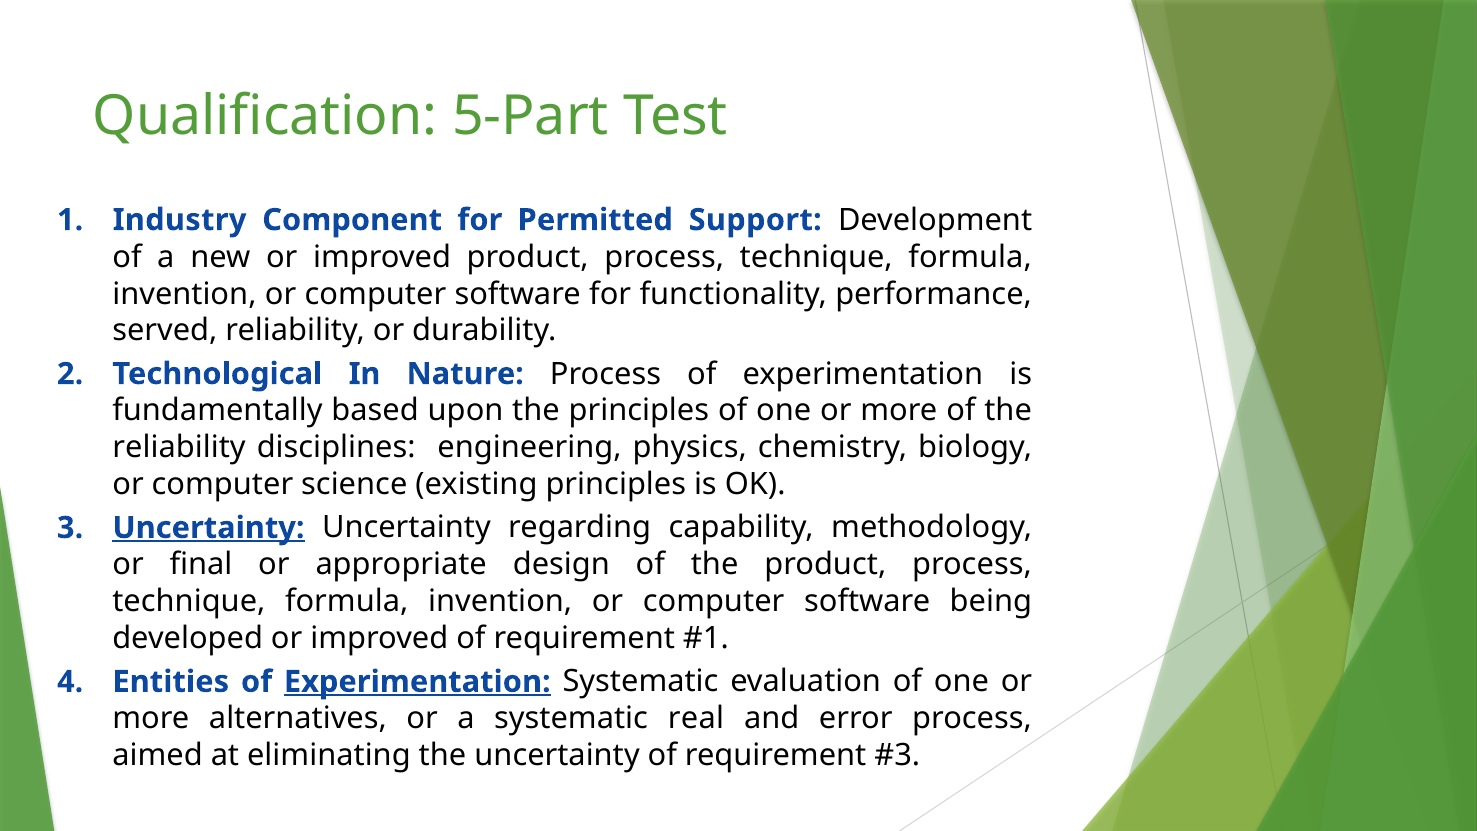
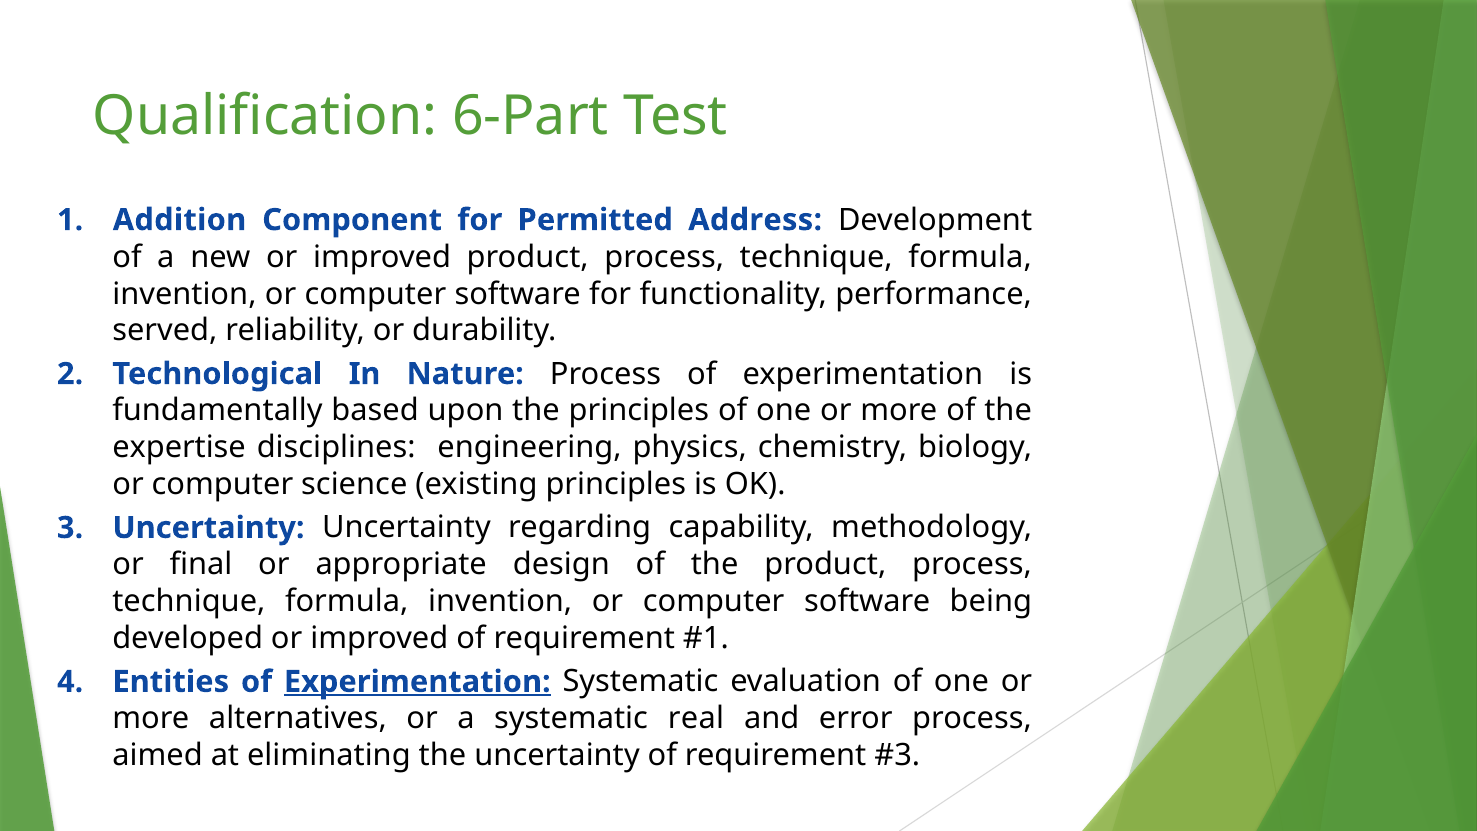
5-Part: 5-Part -> 6-Part
Industry: Industry -> Addition
Support: Support -> Address
reliability at (179, 448): reliability -> expertise
Uncertainty at (208, 528) underline: present -> none
